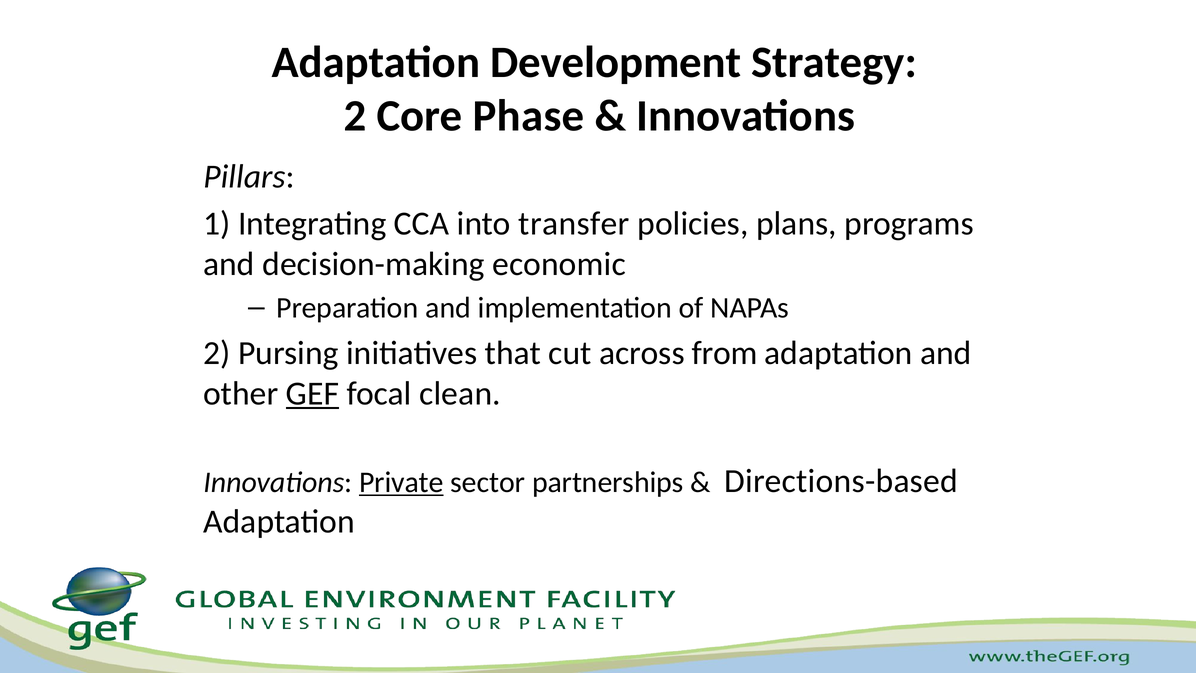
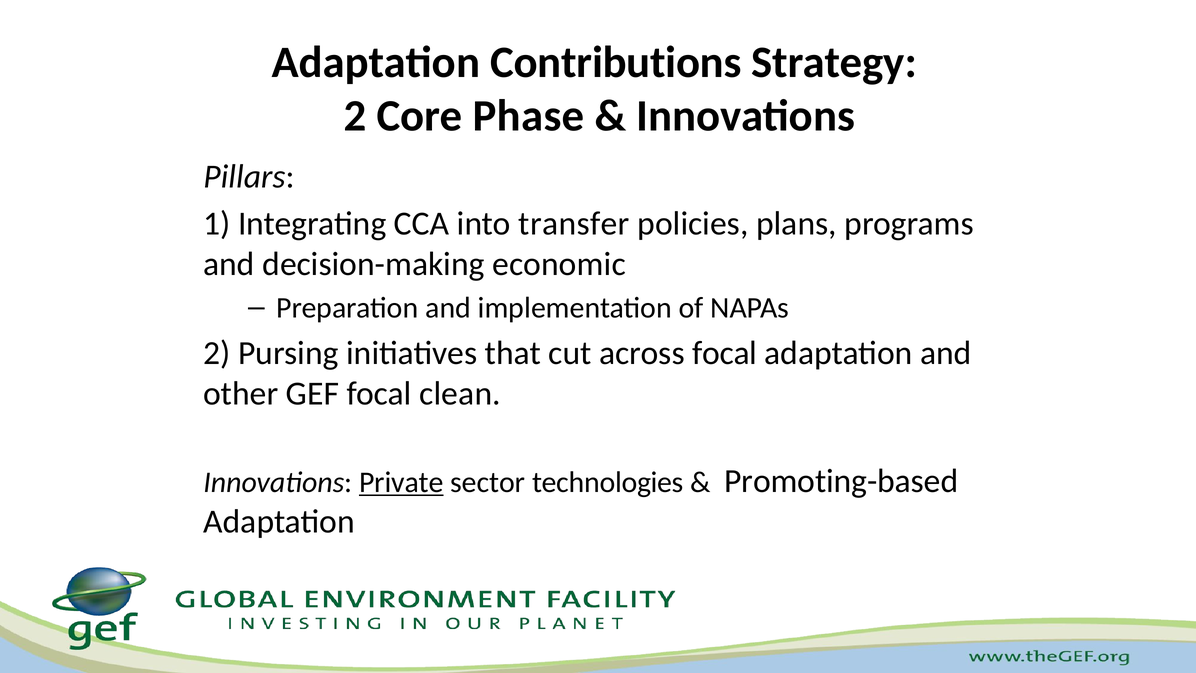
Development: Development -> Contributions
across from: from -> focal
GEF underline: present -> none
partnerships: partnerships -> technologies
Directions-based: Directions-based -> Promoting-based
